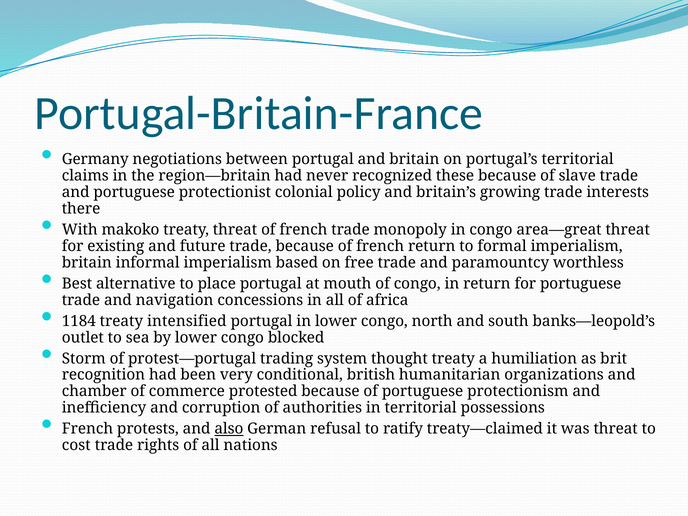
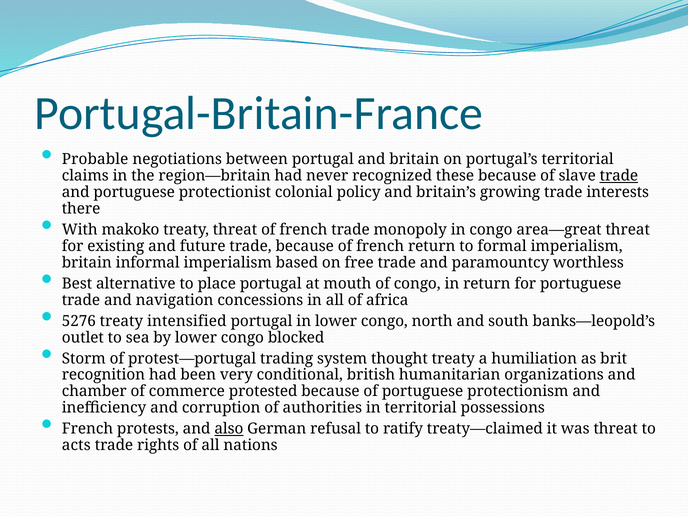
Germany: Germany -> Probable
trade at (619, 176) underline: none -> present
1184: 1184 -> 5276
cost: cost -> acts
